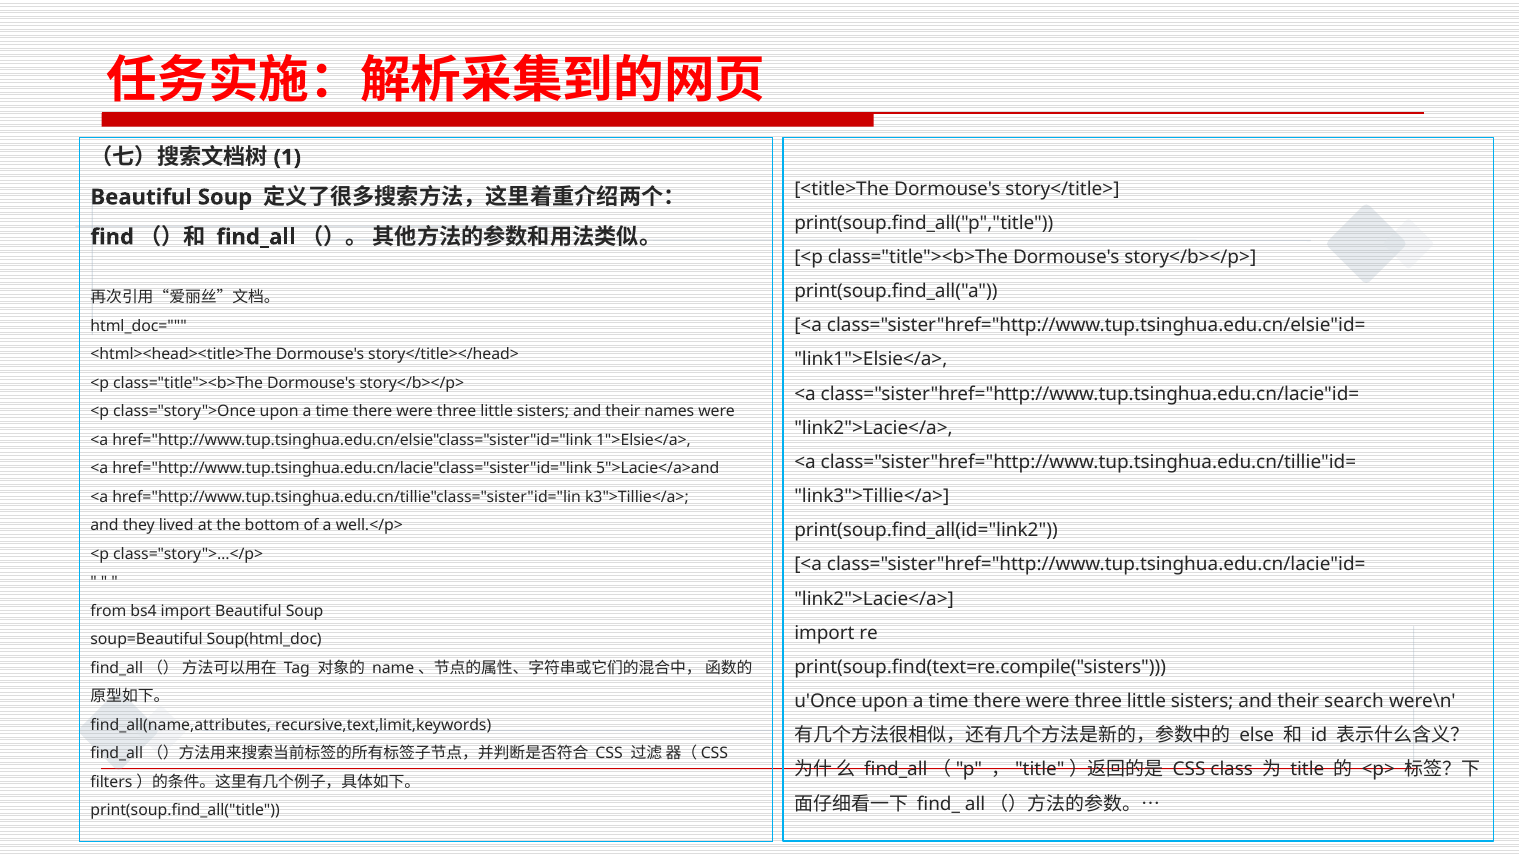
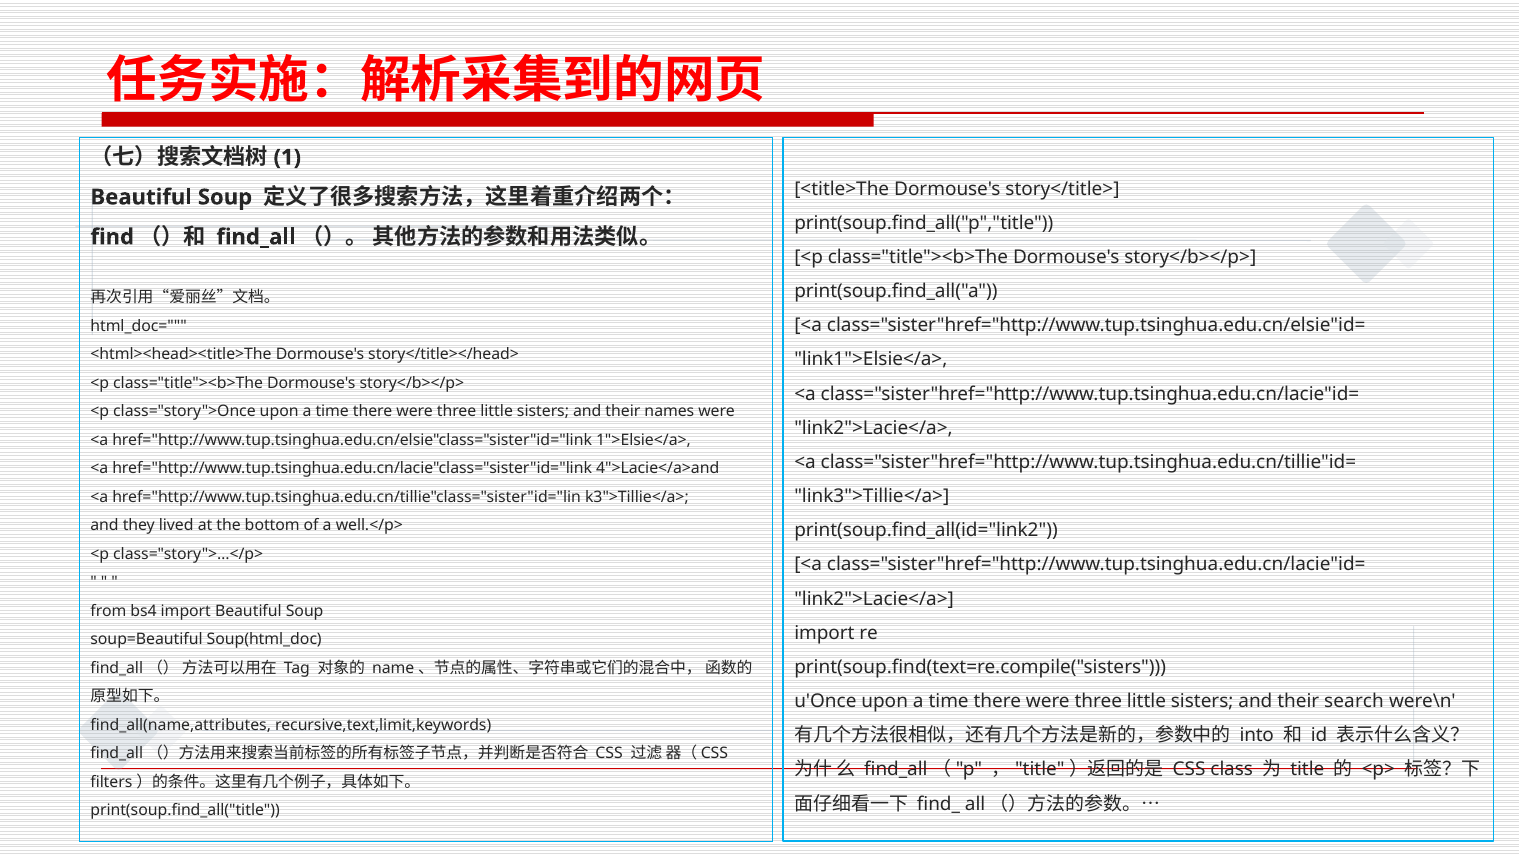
5">Lacie</a>and: 5">Lacie</a>and -> 4">Lacie</a>and
else: else -> into
